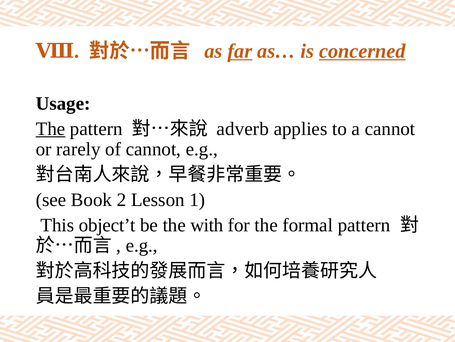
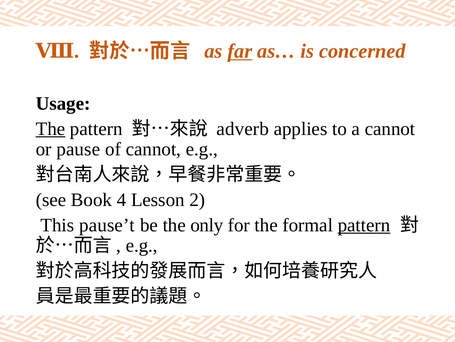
concerned underline: present -> none
rarely: rarely -> pause
2: 2 -> 4
1: 1 -> 2
object’t: object’t -> pause’t
with: with -> only
pattern at (364, 225) underline: none -> present
